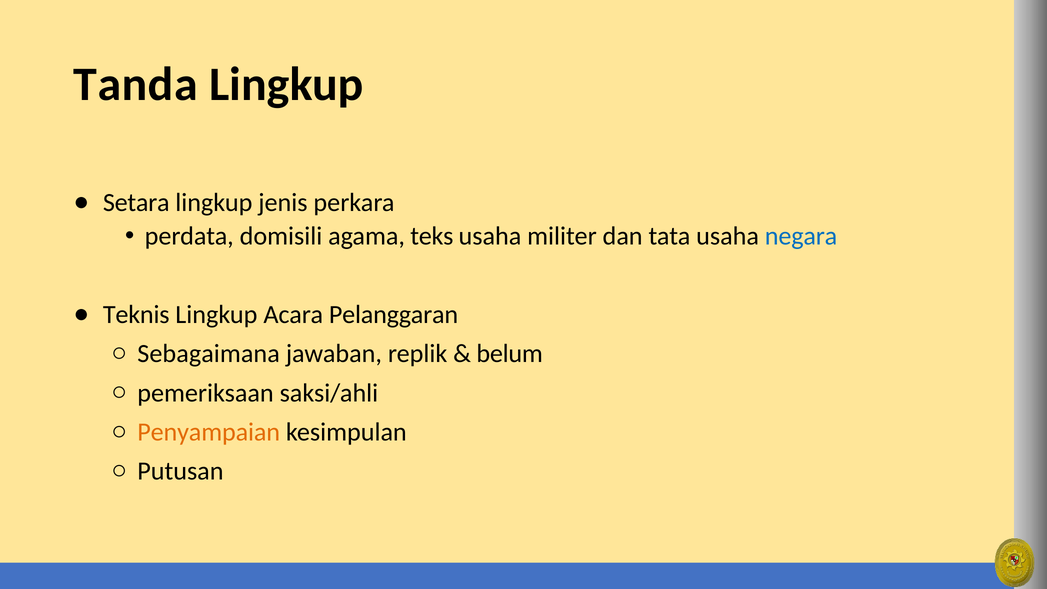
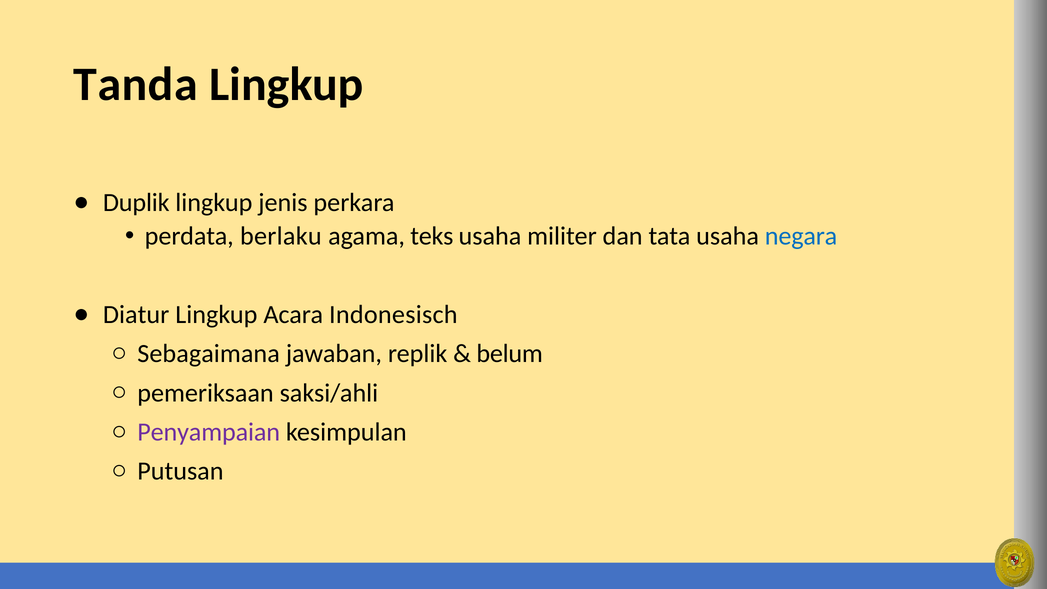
Setara: Setara -> Duplik
domisili: domisili -> berlaku
Teknis: Teknis -> Diatur
Pelanggaran: Pelanggaran -> Indonesisch
Penyampaian colour: orange -> purple
